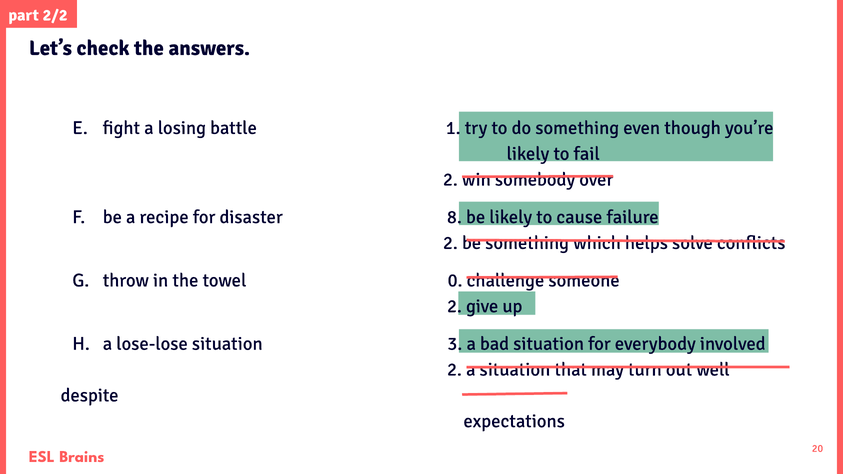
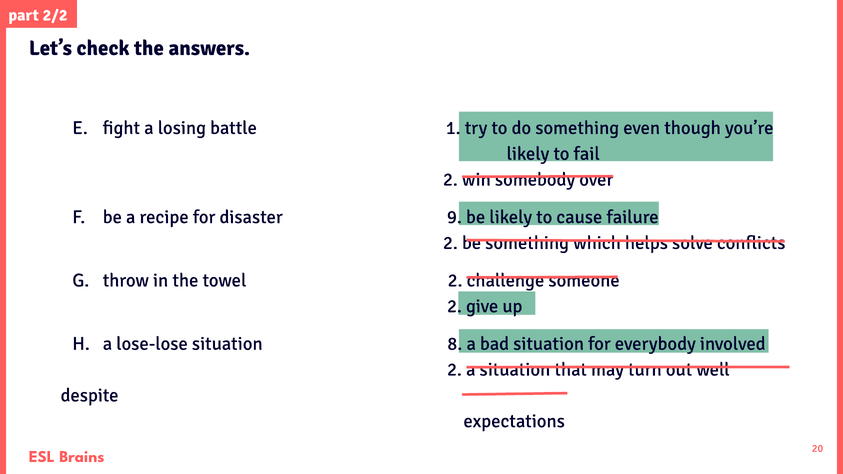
8: 8 -> 9
towel 0: 0 -> 2
3: 3 -> 8
